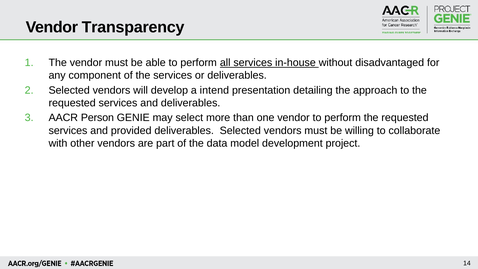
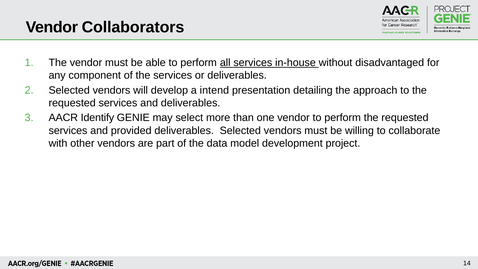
Transparency: Transparency -> Collaborators
Person: Person -> Identify
